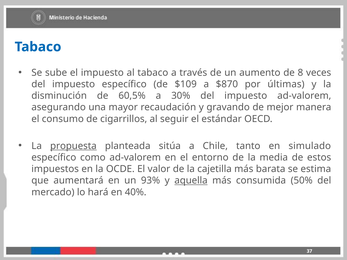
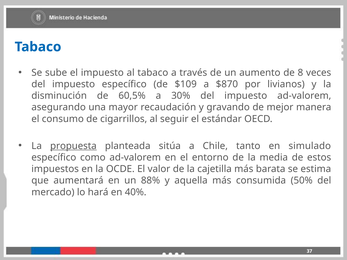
últimas: últimas -> livianos
93%: 93% -> 88%
aquella underline: present -> none
